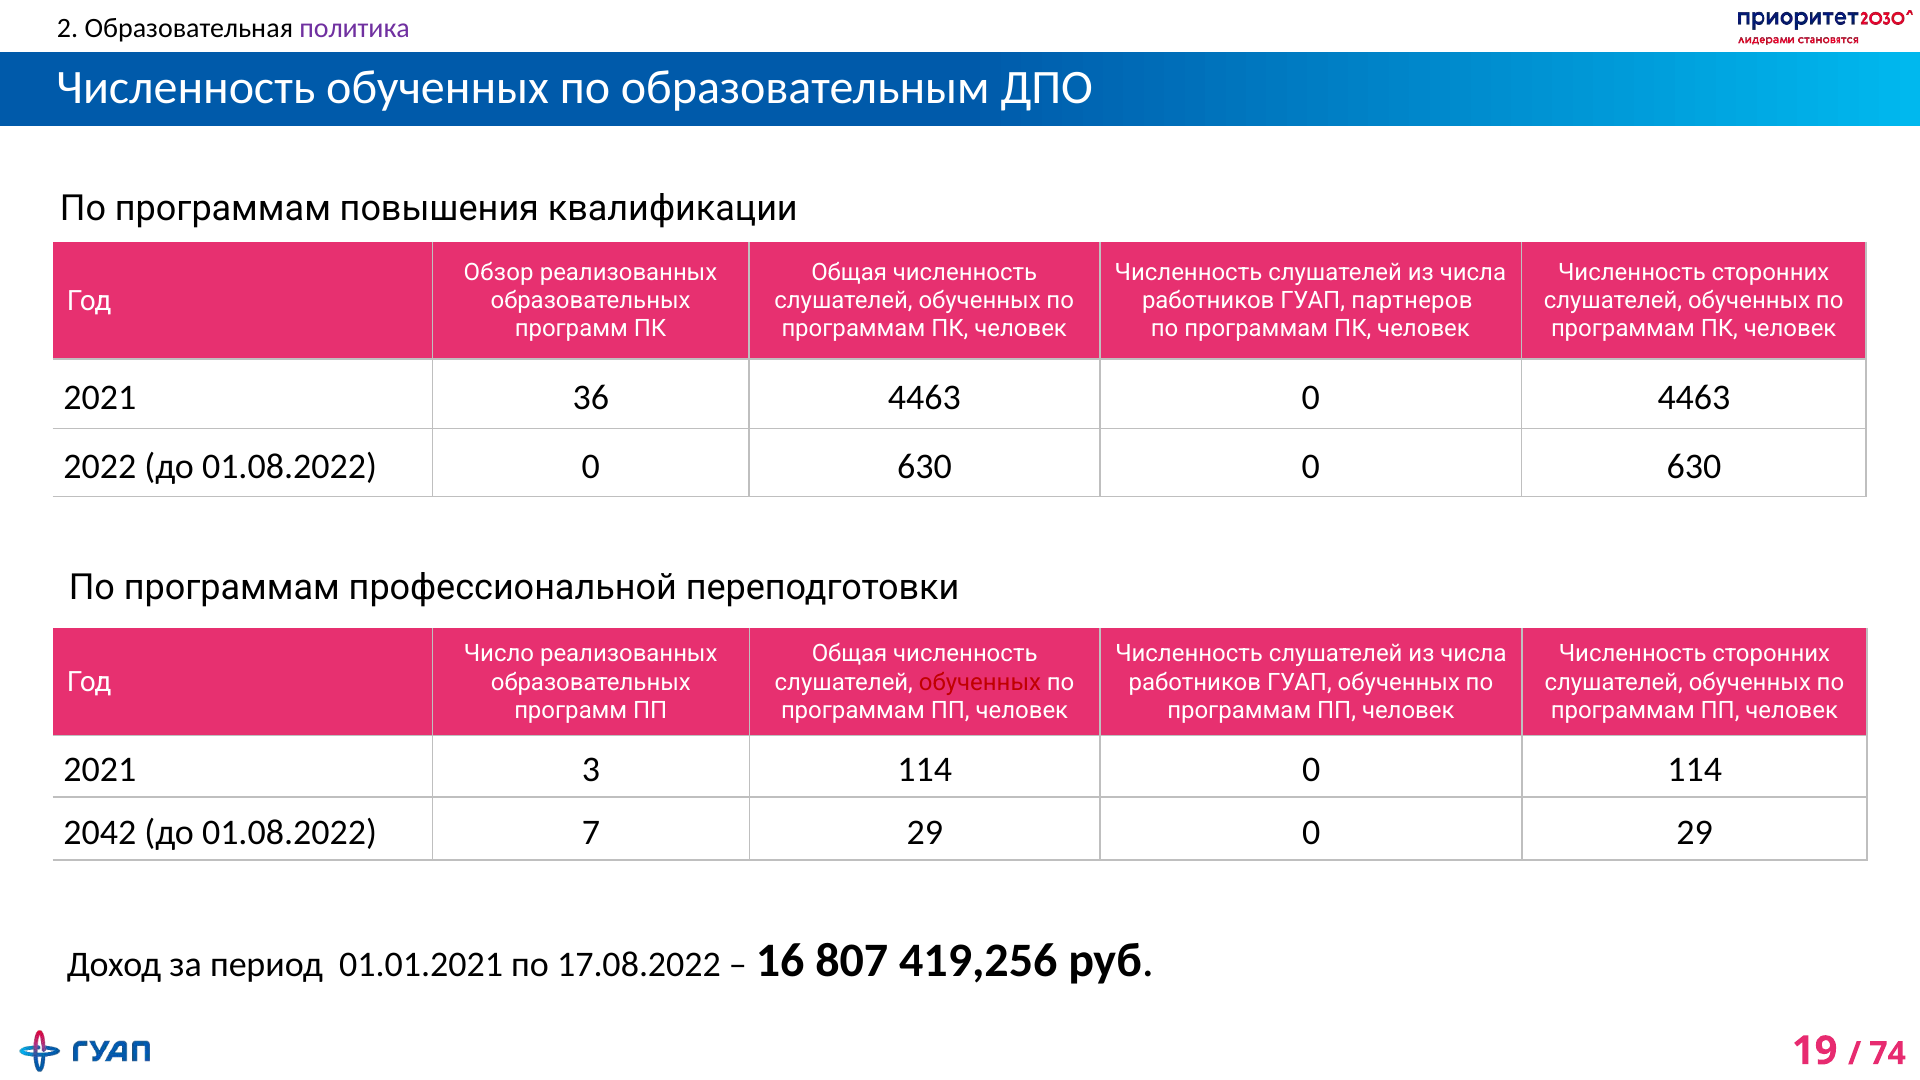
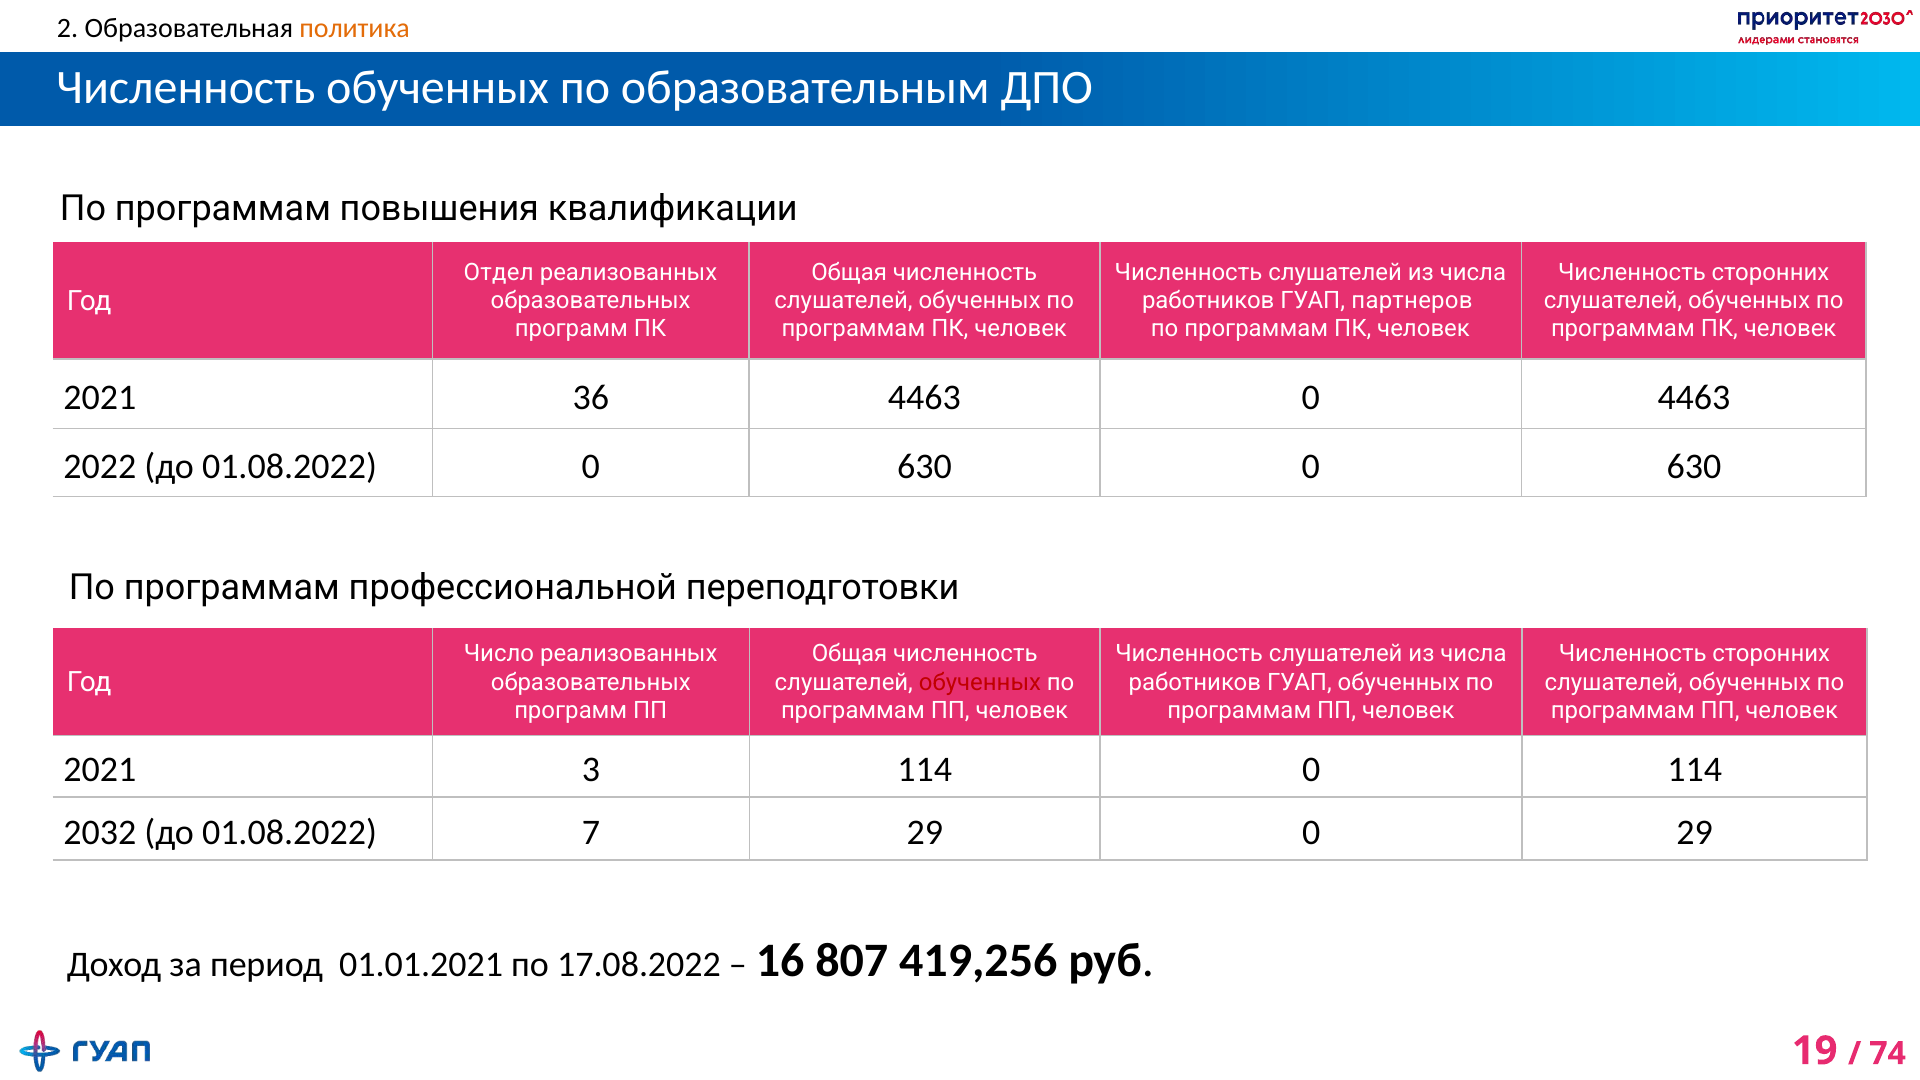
политика colour: purple -> orange
Обзор: Обзор -> Отдел
2042: 2042 -> 2032
